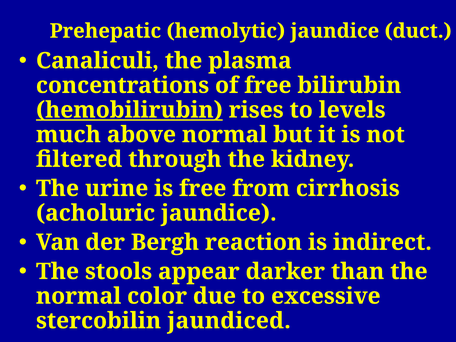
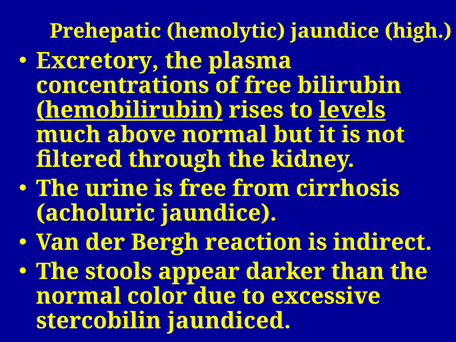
duct: duct -> high
Canaliculi: Canaliculi -> Excretory
levels underline: none -> present
